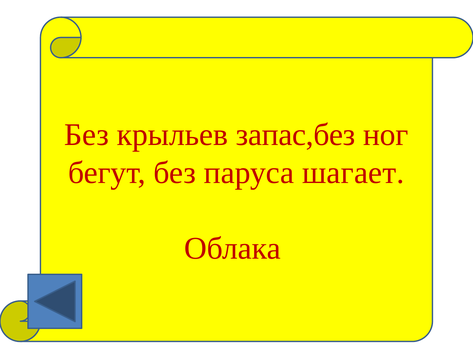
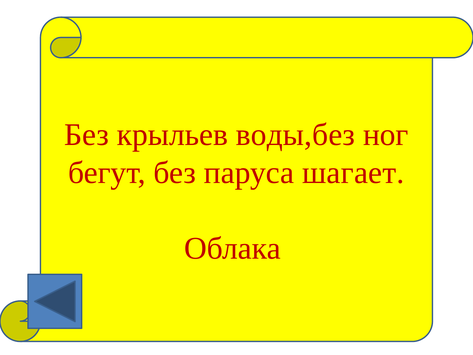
запас,без: запас,без -> воды,без
